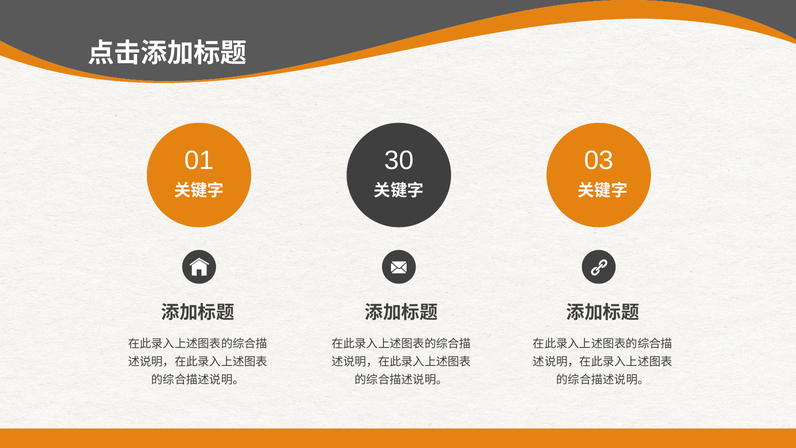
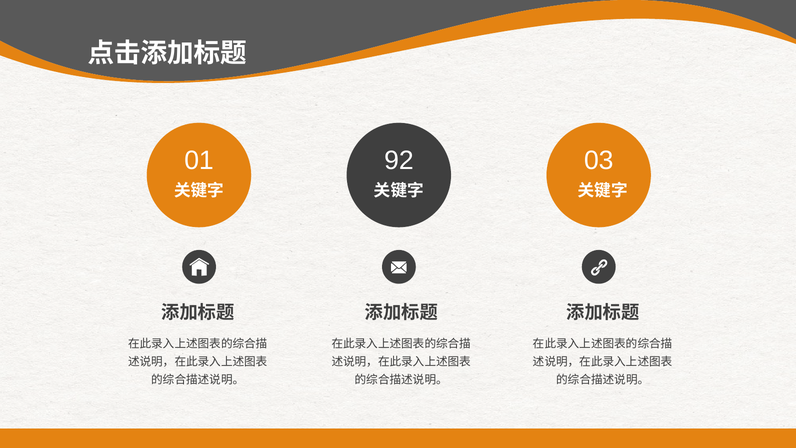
30: 30 -> 92
